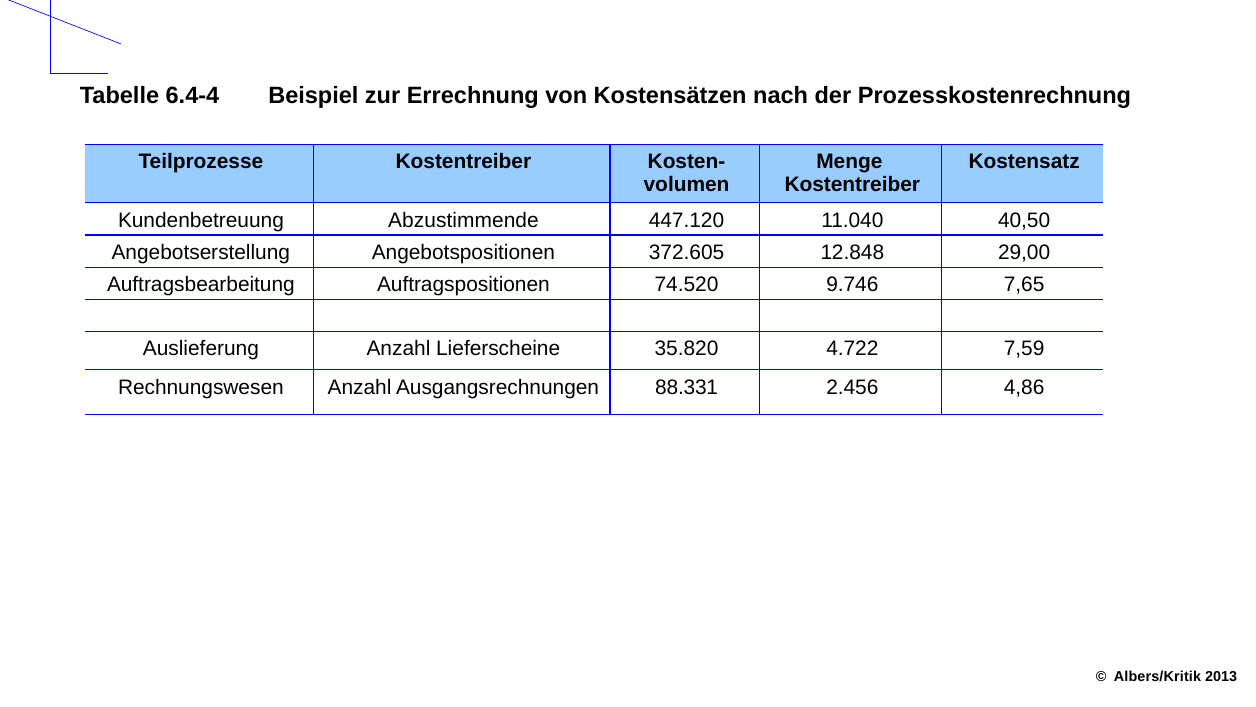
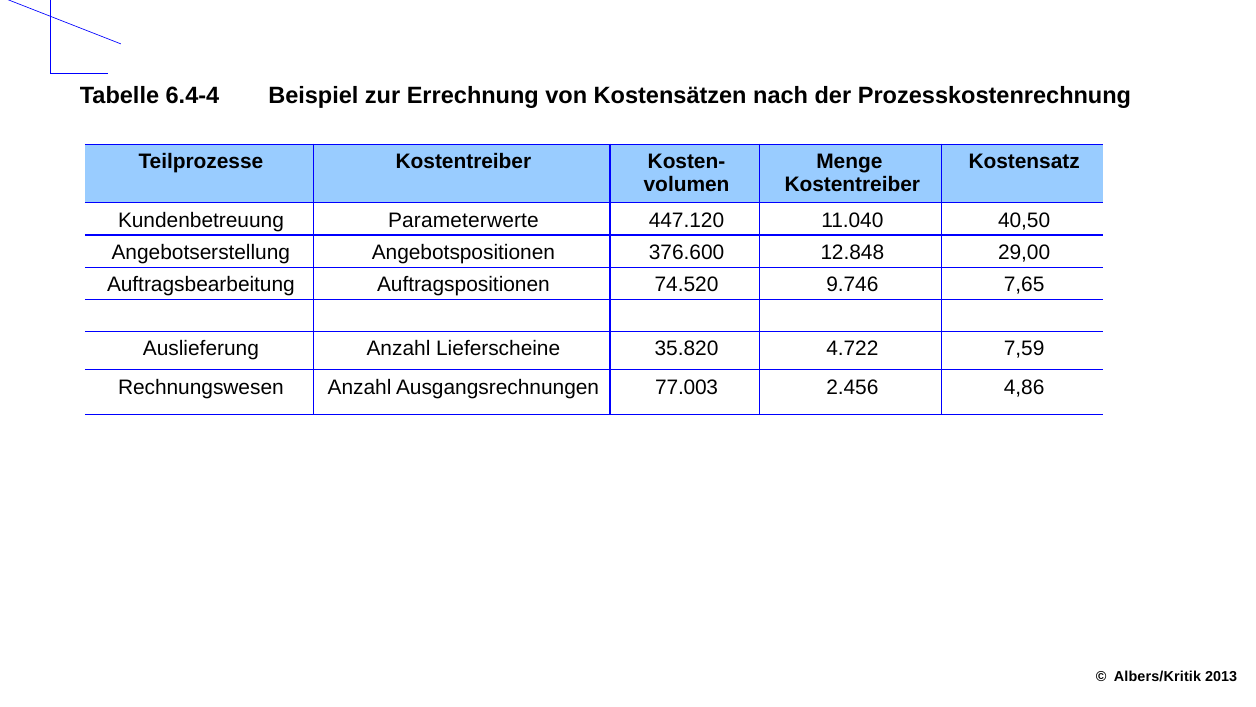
Abzustimmende: Abzustimmende -> Parameterwerte
372.605: 372.605 -> 376.600
88.331: 88.331 -> 77.003
